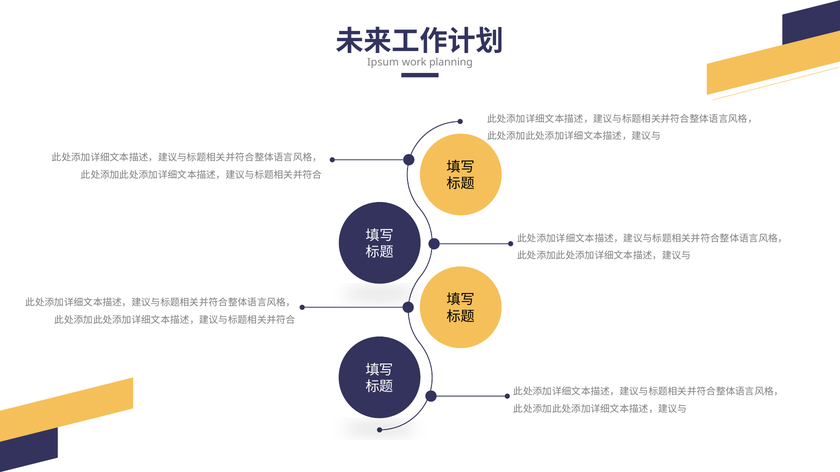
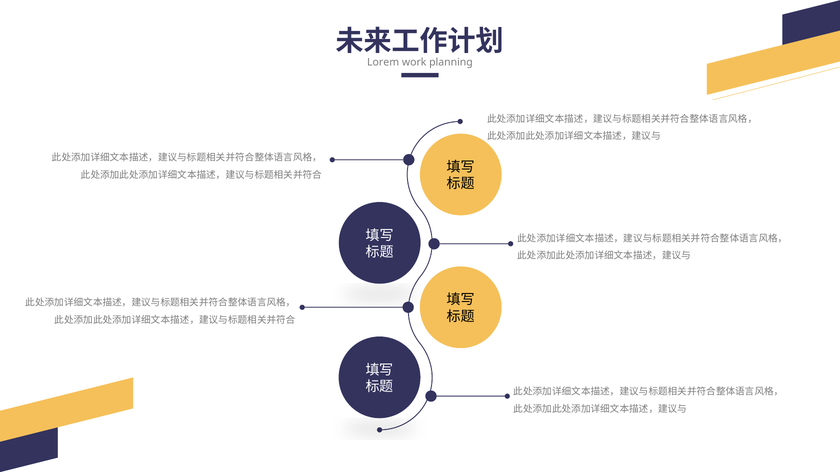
Ipsum: Ipsum -> Lorem
